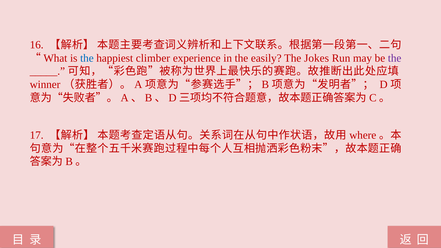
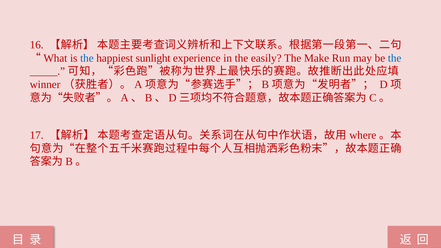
climber: climber -> sunlight
Jokes: Jokes -> Make
the at (395, 58) colour: purple -> blue
